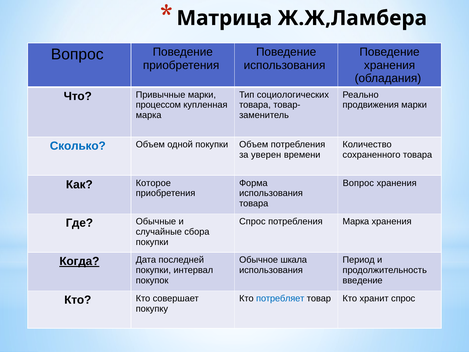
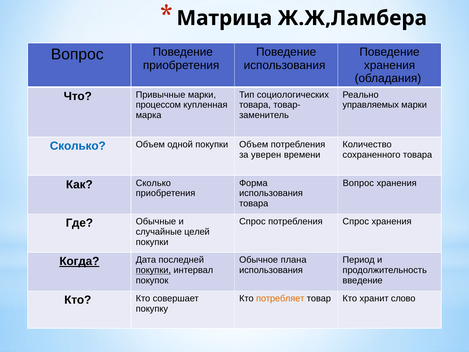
продвижения: продвижения -> управляемых
Как Которое: Которое -> Сколько
потребления Марка: Марка -> Спрос
сбора: сбора -> целей
шкала: шкала -> плана
покупки at (153, 270) underline: none -> present
потребляет colour: blue -> orange
хранит спрос: спрос -> слово
